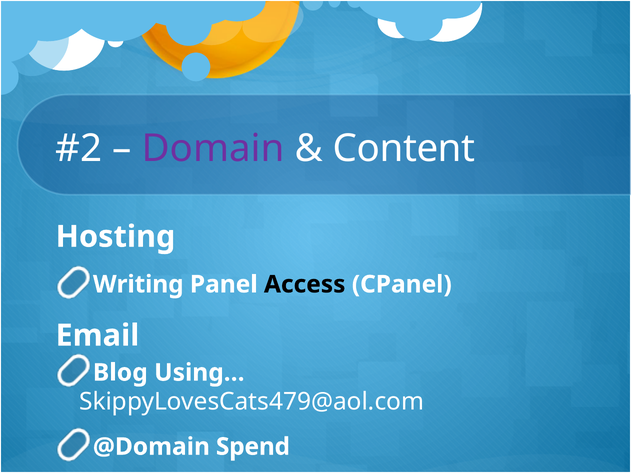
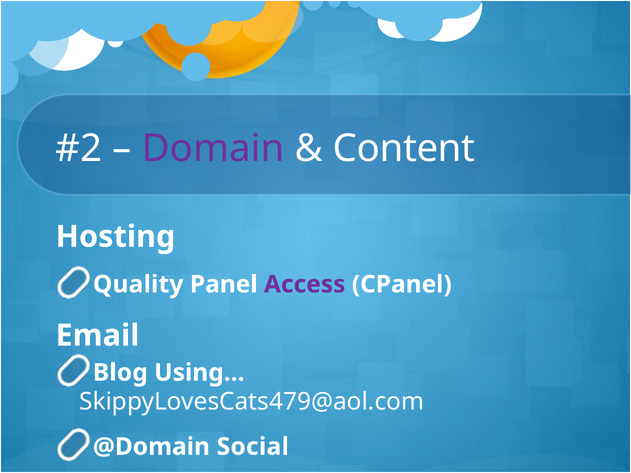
Writing: Writing -> Quality
Access colour: black -> purple
Spend: Spend -> Social
